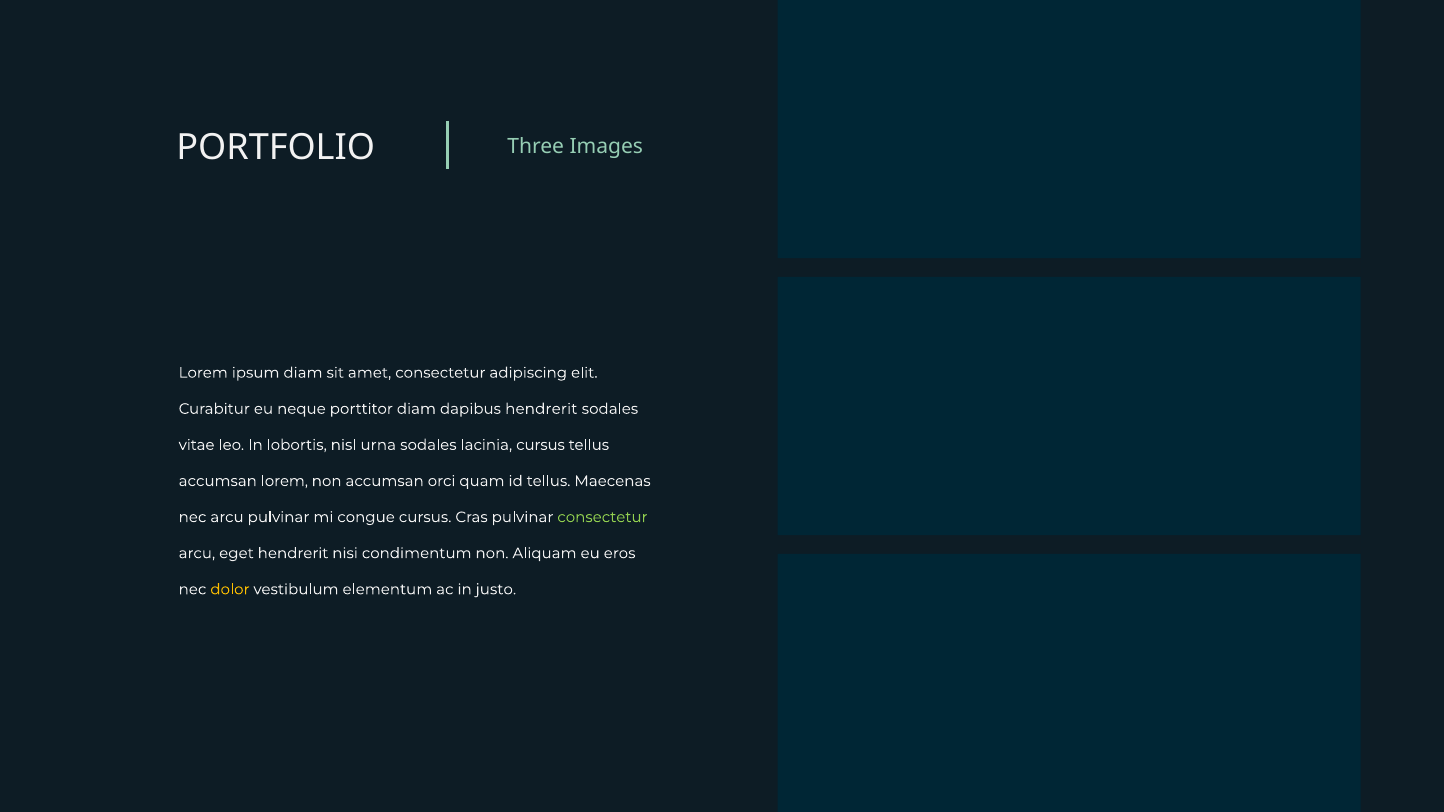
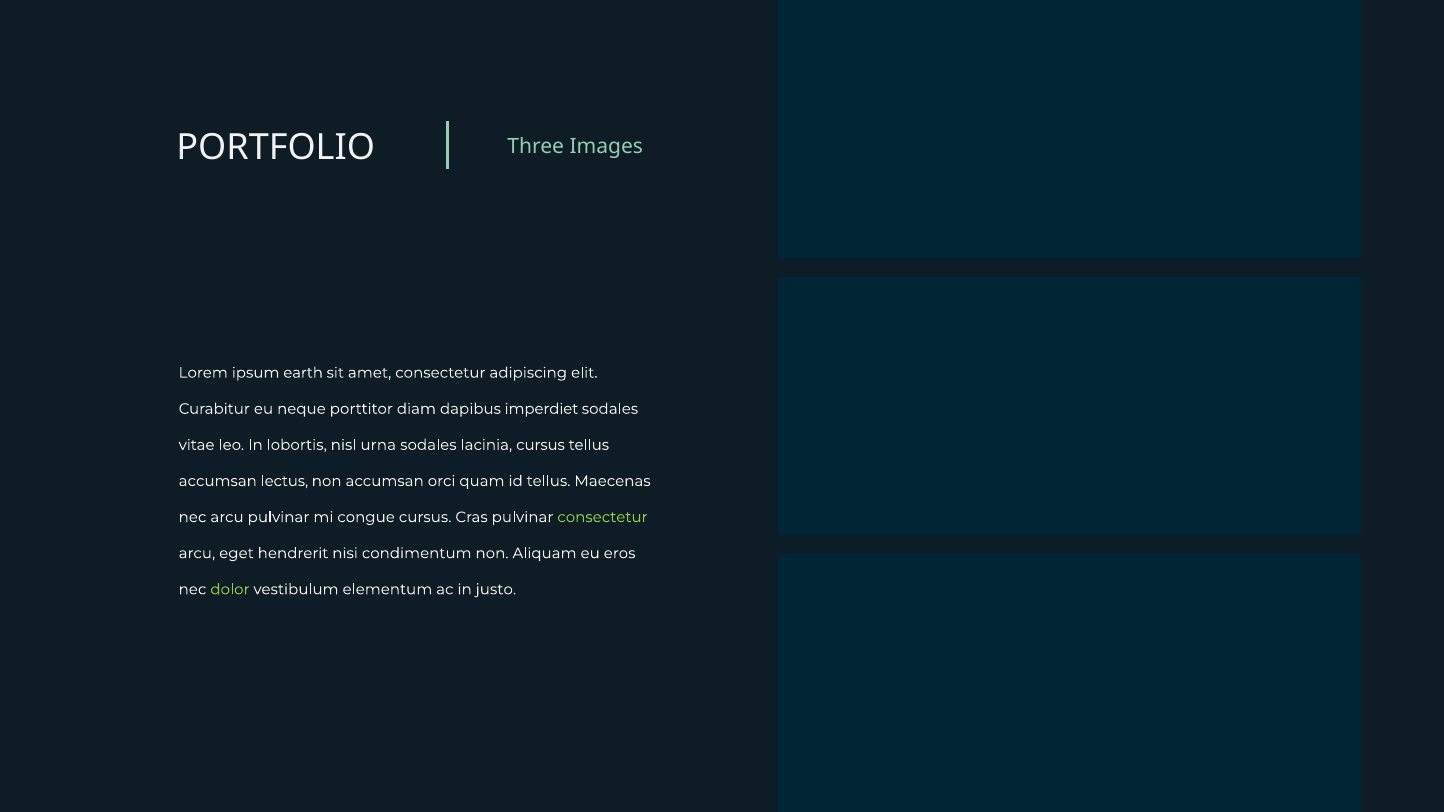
ipsum diam: diam -> earth
dapibus hendrerit: hendrerit -> imperdiet
accumsan lorem: lorem -> lectus
dolor colour: yellow -> light green
